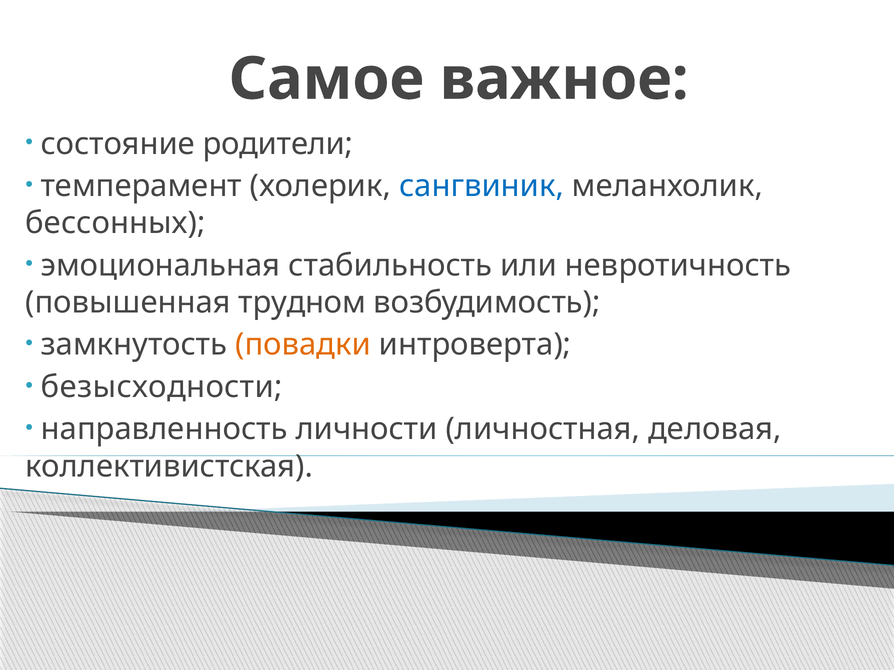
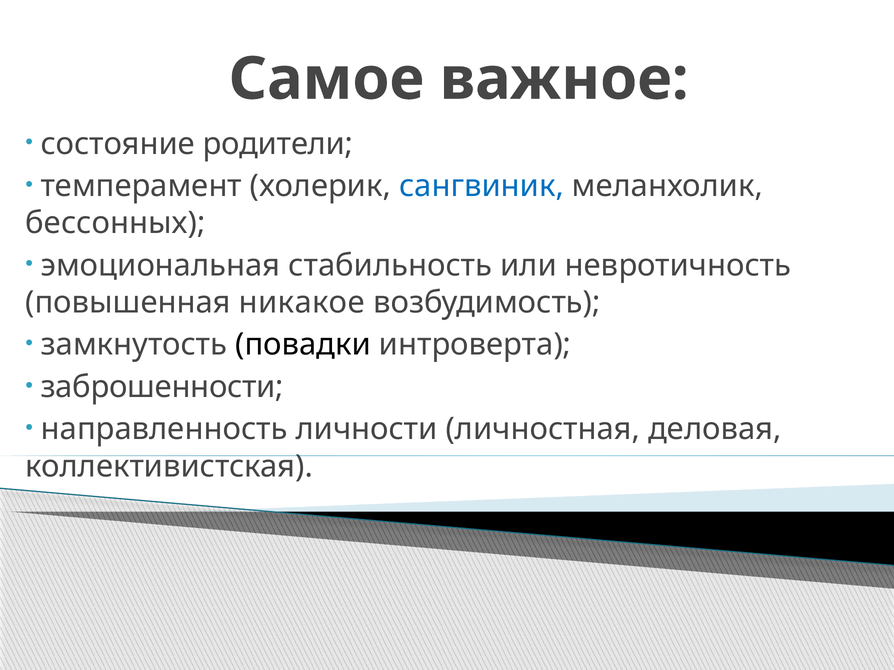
трудном: трудном -> никакое
повадки colour: orange -> black
безысходности: безысходности -> заброшенности
